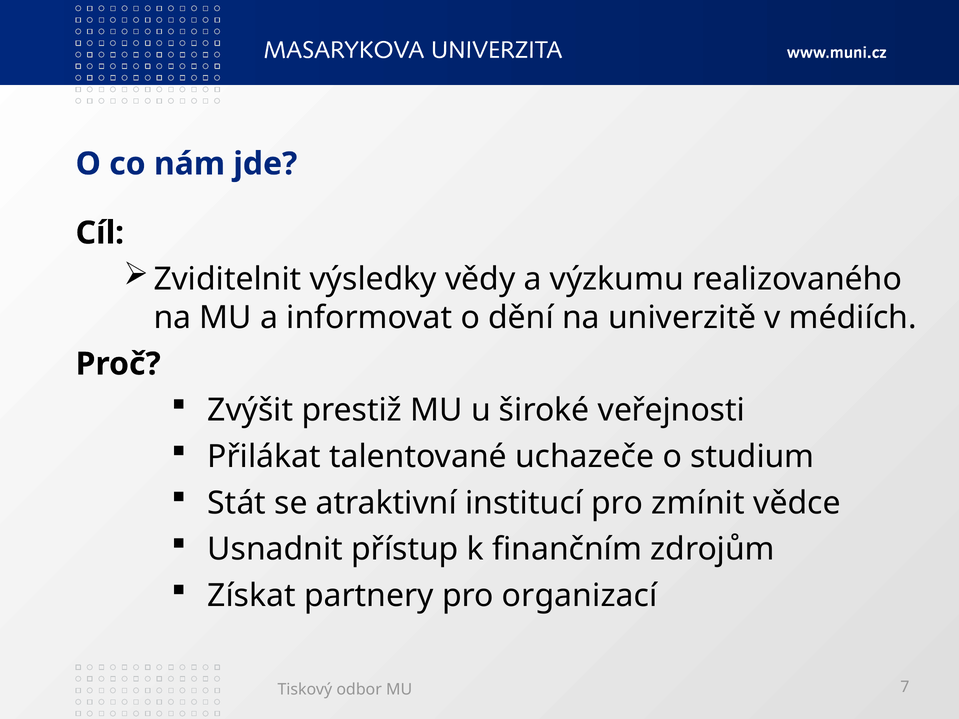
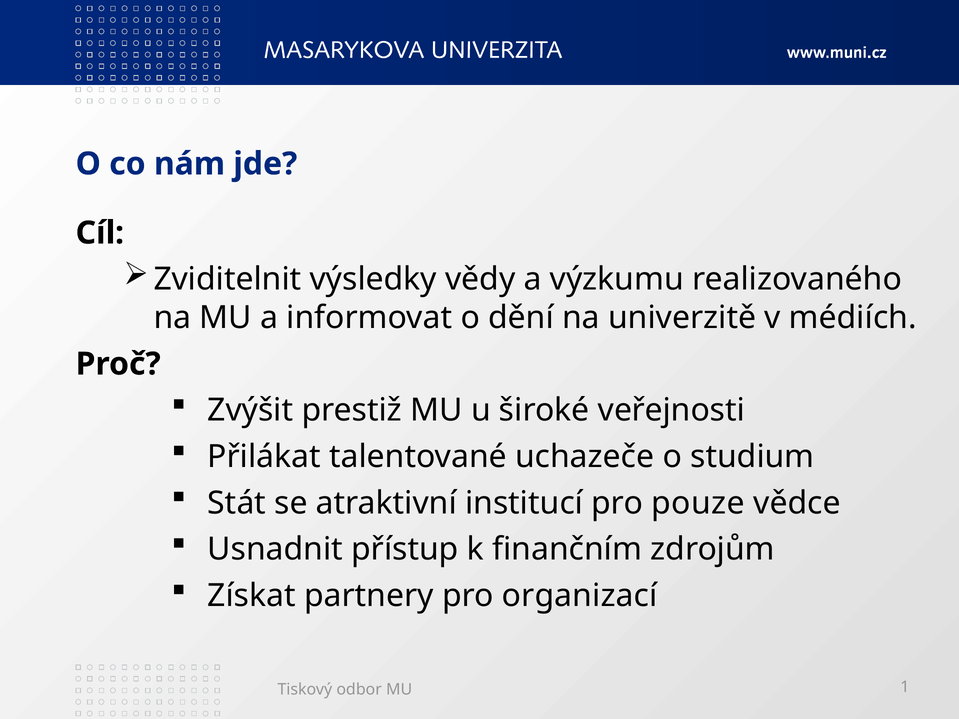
zmínit: zmínit -> pouze
7: 7 -> 1
